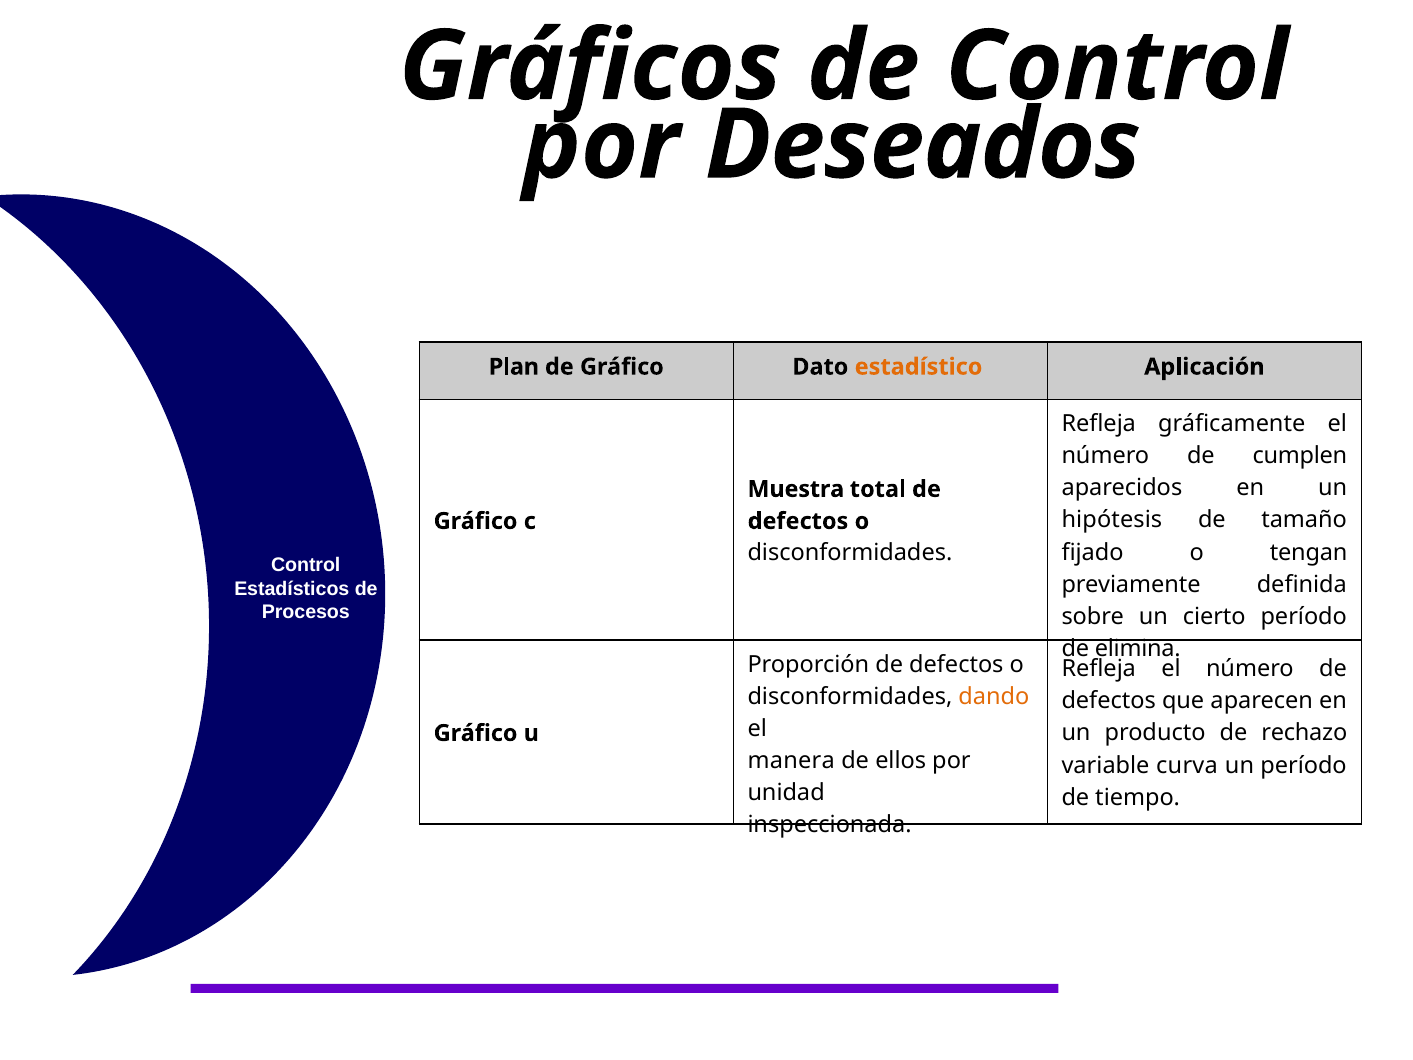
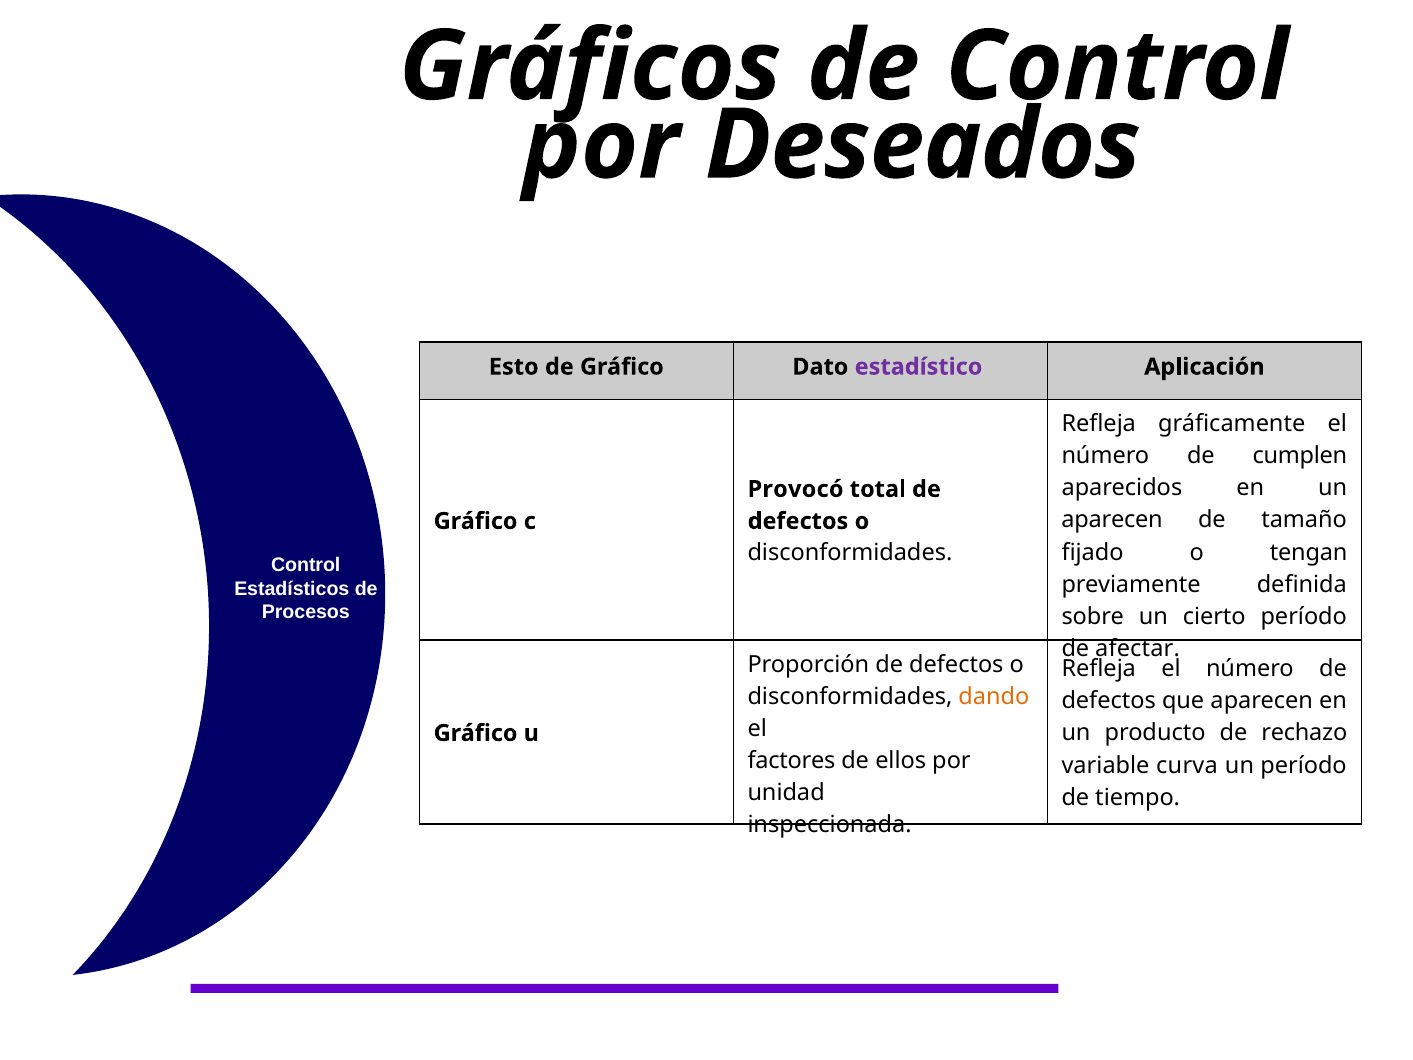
Plan: Plan -> Esto
estadístico colour: orange -> purple
Muestra: Muestra -> Provocó
hipótesis at (1112, 520): hipótesis -> aparecen
elimina: elimina -> afectar
manera: manera -> factores
